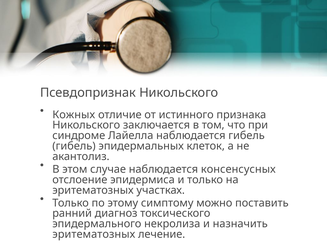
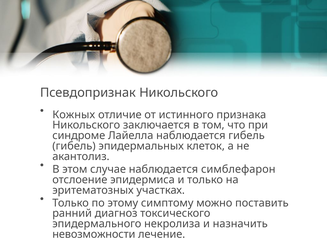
консенсусных: консенсусных -> симблефарон
эритематозных at (94, 235): эритематозных -> невозможности
